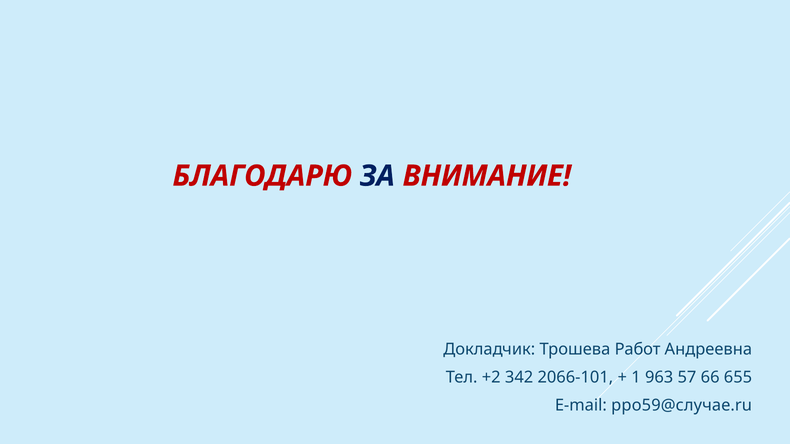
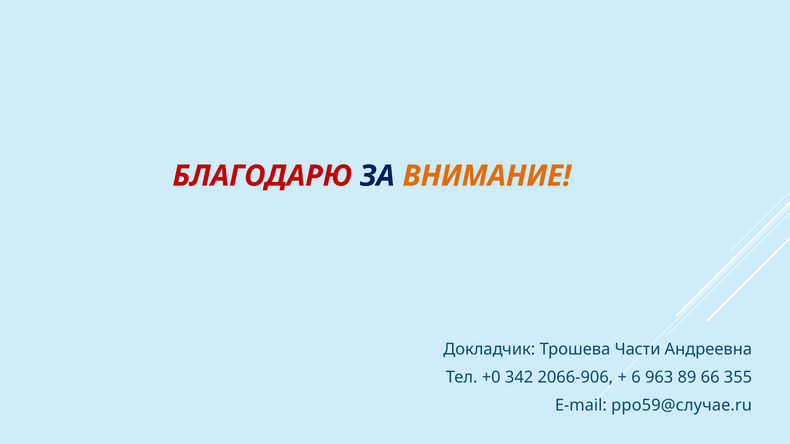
ВНИМАНИЕ colour: red -> orange
Работ: Работ -> Части
+2: +2 -> +0
2066-101: 2066-101 -> 2066-906
1: 1 -> 6
57: 57 -> 89
655: 655 -> 355
